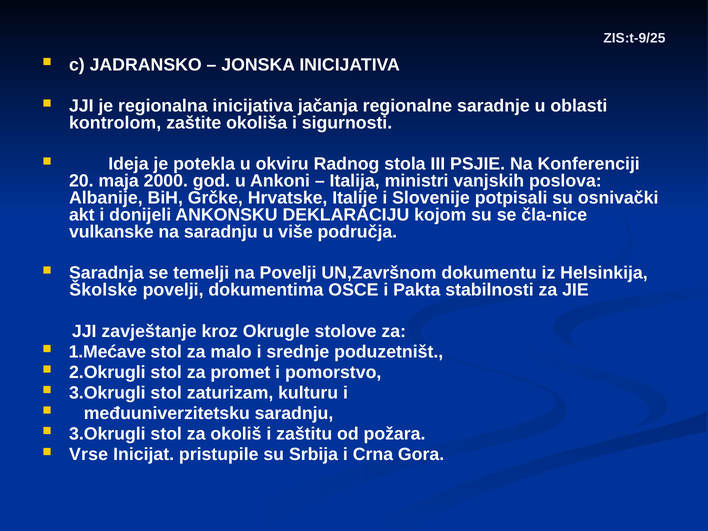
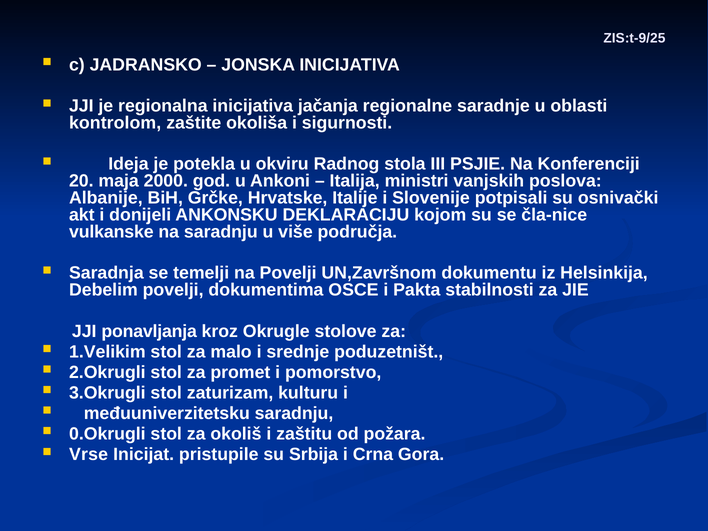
Školske: Školske -> Debelim
zavještanje: zavještanje -> ponavljanja
1.Mećave: 1.Mećave -> 1.Velikim
3.Okrugli at (107, 434): 3.Okrugli -> 0.Okrugli
